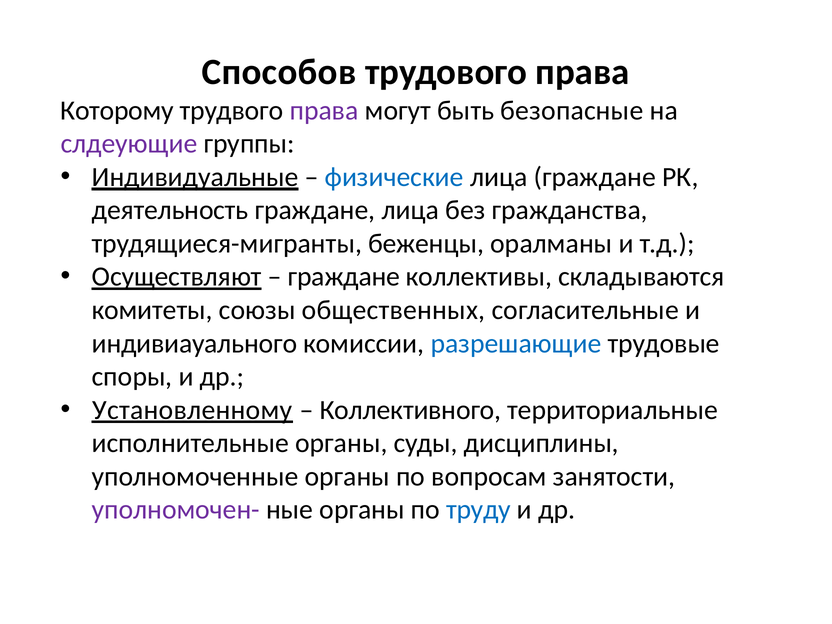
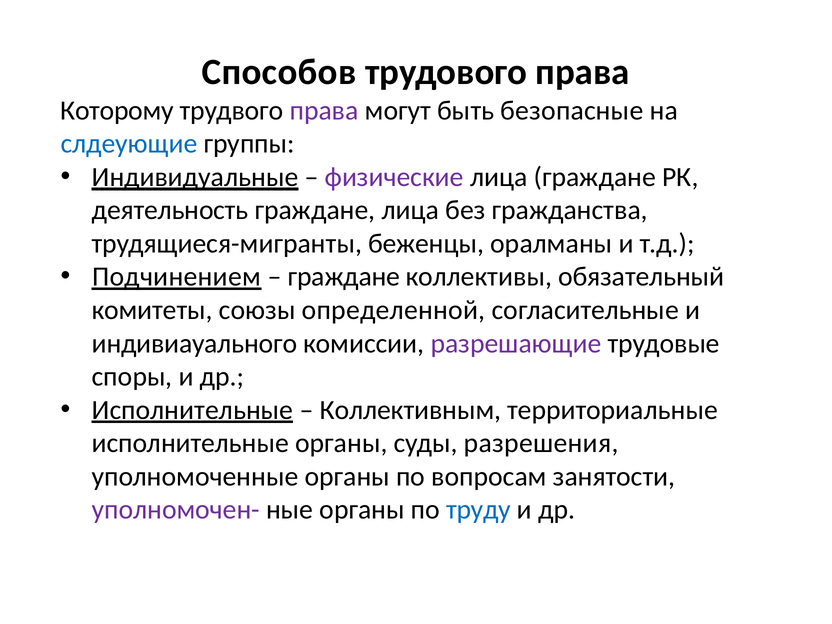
слдеующие colour: purple -> blue
физические colour: blue -> purple
Осуществляют: Осуществляют -> Подчинением
складываются: складываются -> обязательный
общественных: общественных -> определенной
разрешающие colour: blue -> purple
Установленному at (192, 410): Установленному -> Исполнительные
Коллективного: Коллективного -> Коллективным
дисциплины: дисциплины -> разрешения
